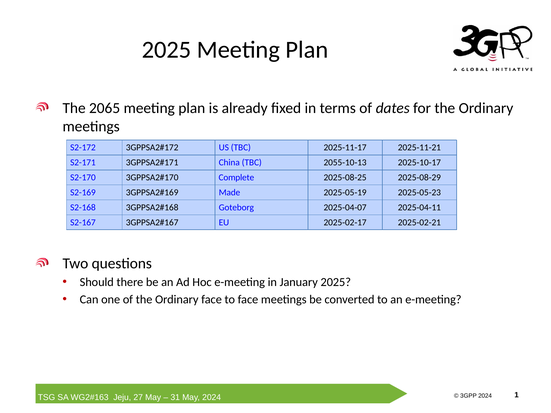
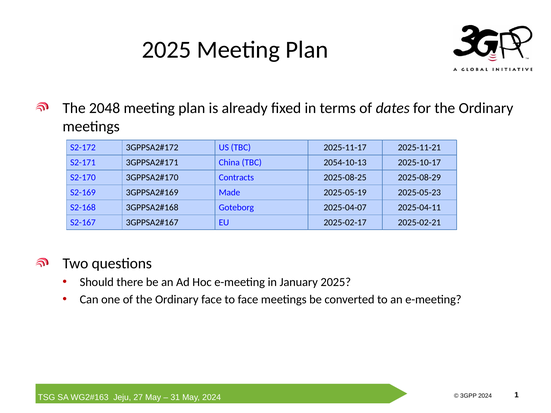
2065: 2065 -> 2048
2055: 2055 -> 2054
Complete: Complete -> Contracts
